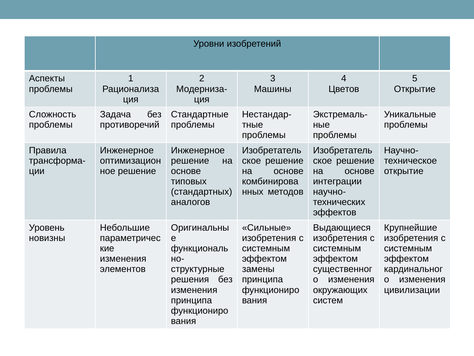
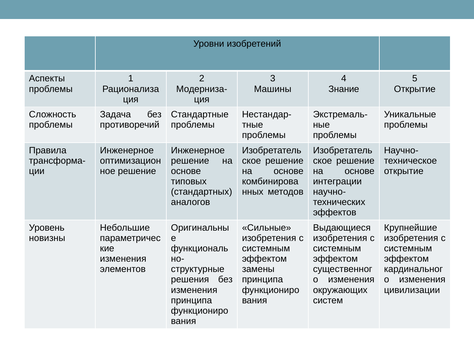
Цветов: Цветов -> Знание
